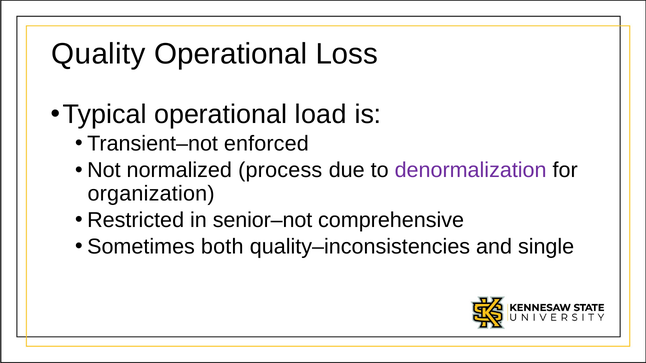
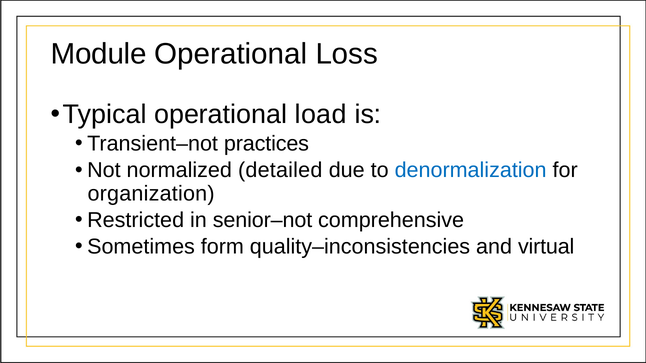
Quality: Quality -> Module
enforced: enforced -> practices
process: process -> detailed
denormalization colour: purple -> blue
both: both -> form
single: single -> virtual
